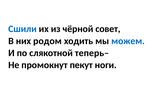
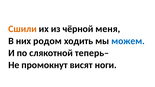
Сшили colour: blue -> orange
совет: совет -> меня
пекут: пекут -> висят
